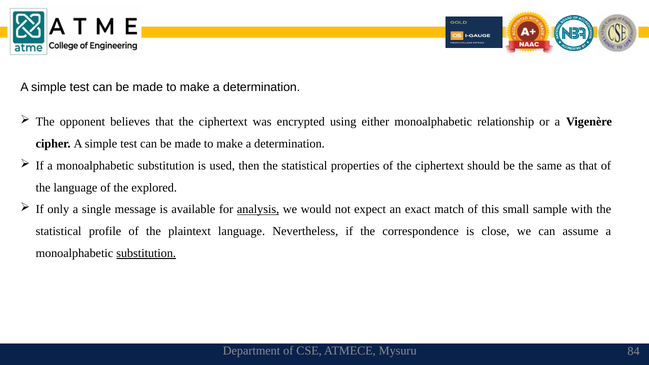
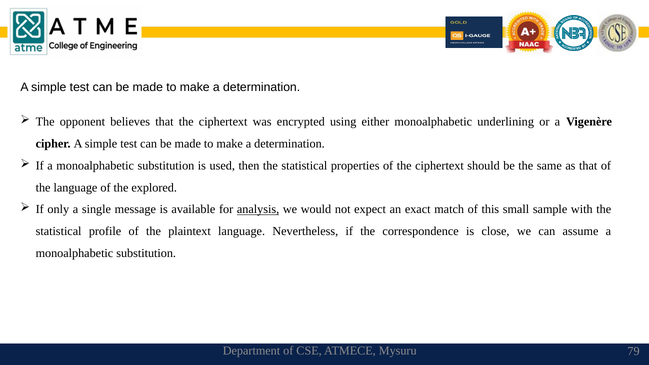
relationship: relationship -> underlining
substitution at (146, 253) underline: present -> none
84: 84 -> 79
